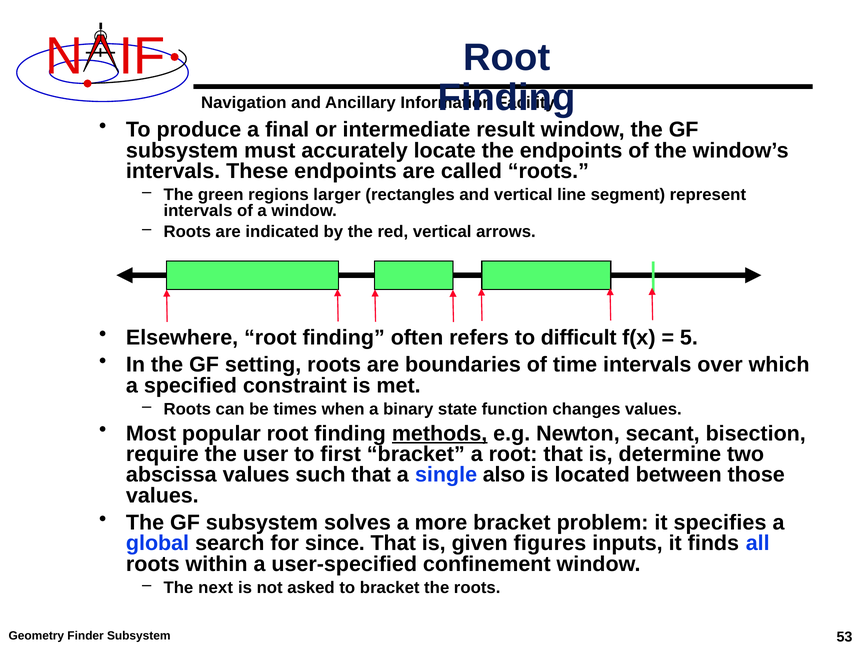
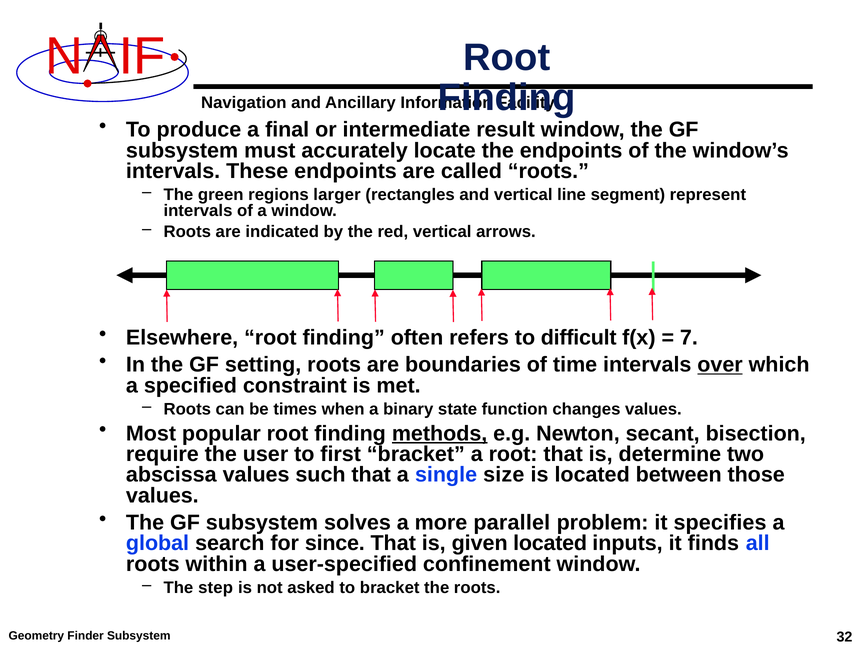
5: 5 -> 7
over underline: none -> present
also: also -> size
more bracket: bracket -> parallel
given figures: figures -> located
next: next -> step
53: 53 -> 32
